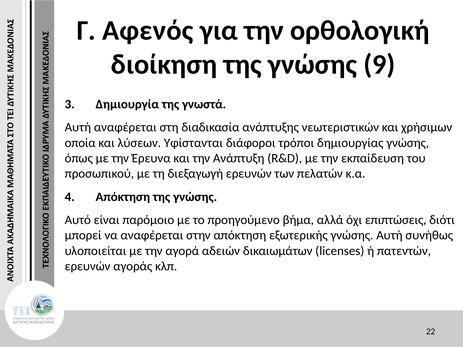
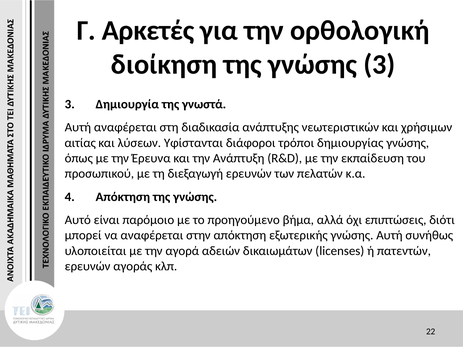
Αφενός: Αφενός -> Αρκετές
γνώσης 9: 9 -> 3
οποία: οποία -> αιτίας
